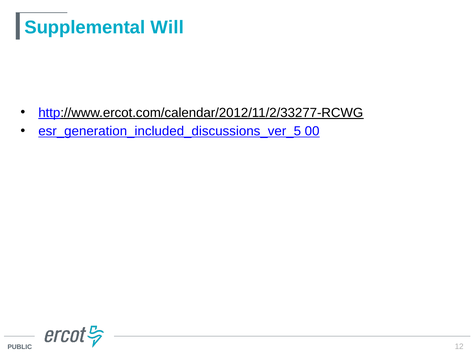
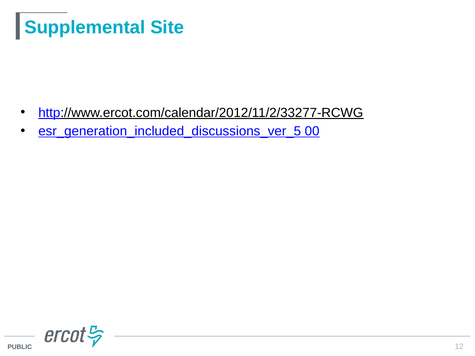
Will: Will -> Site
